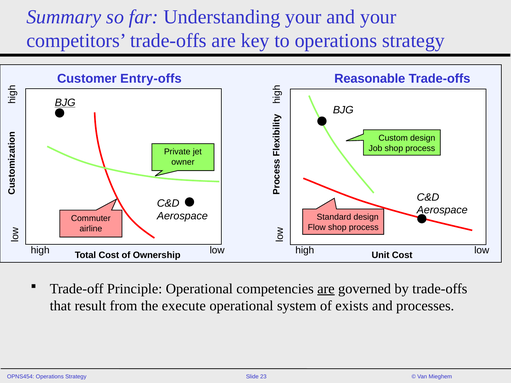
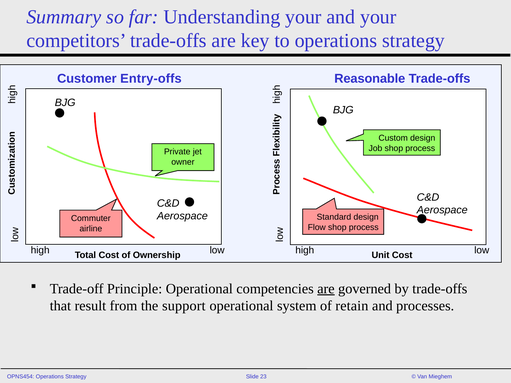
BJG at (65, 103) underline: present -> none
execute: execute -> support
exists: exists -> retain
